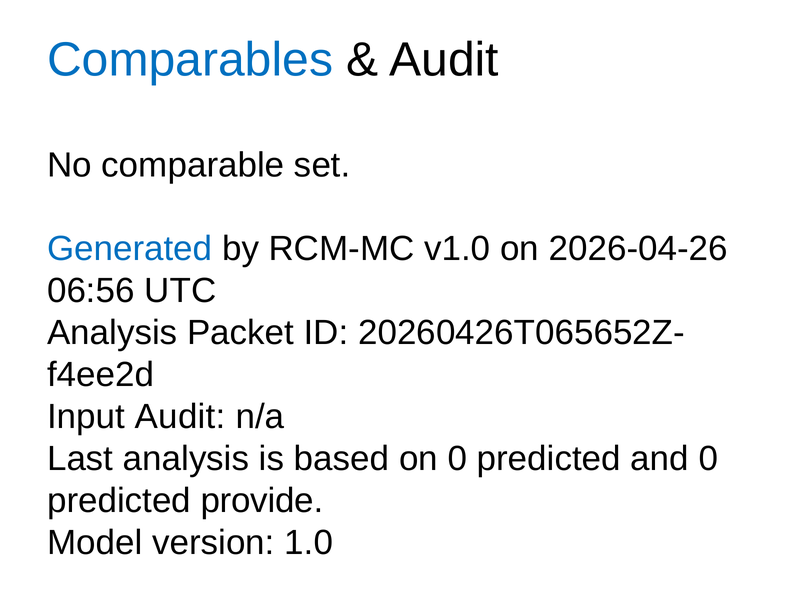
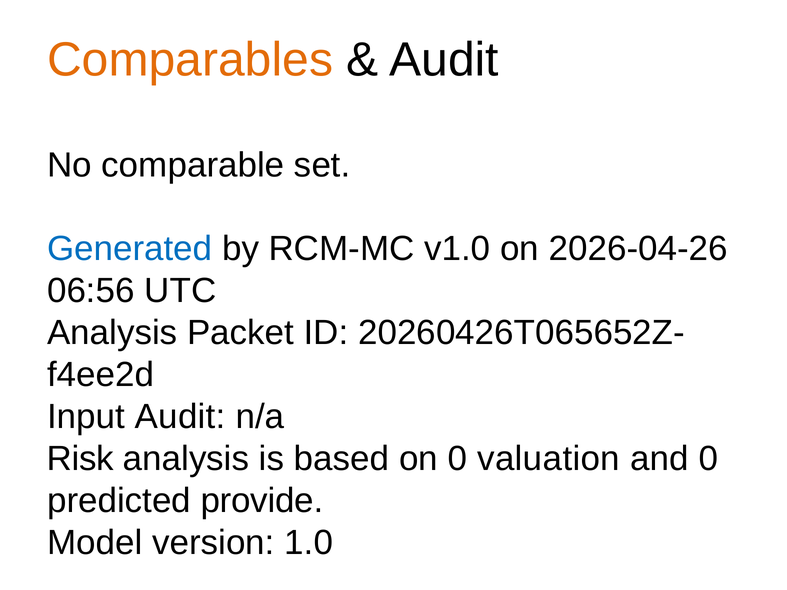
Comparables colour: blue -> orange
Last: Last -> Risk
on 0 predicted: predicted -> valuation
